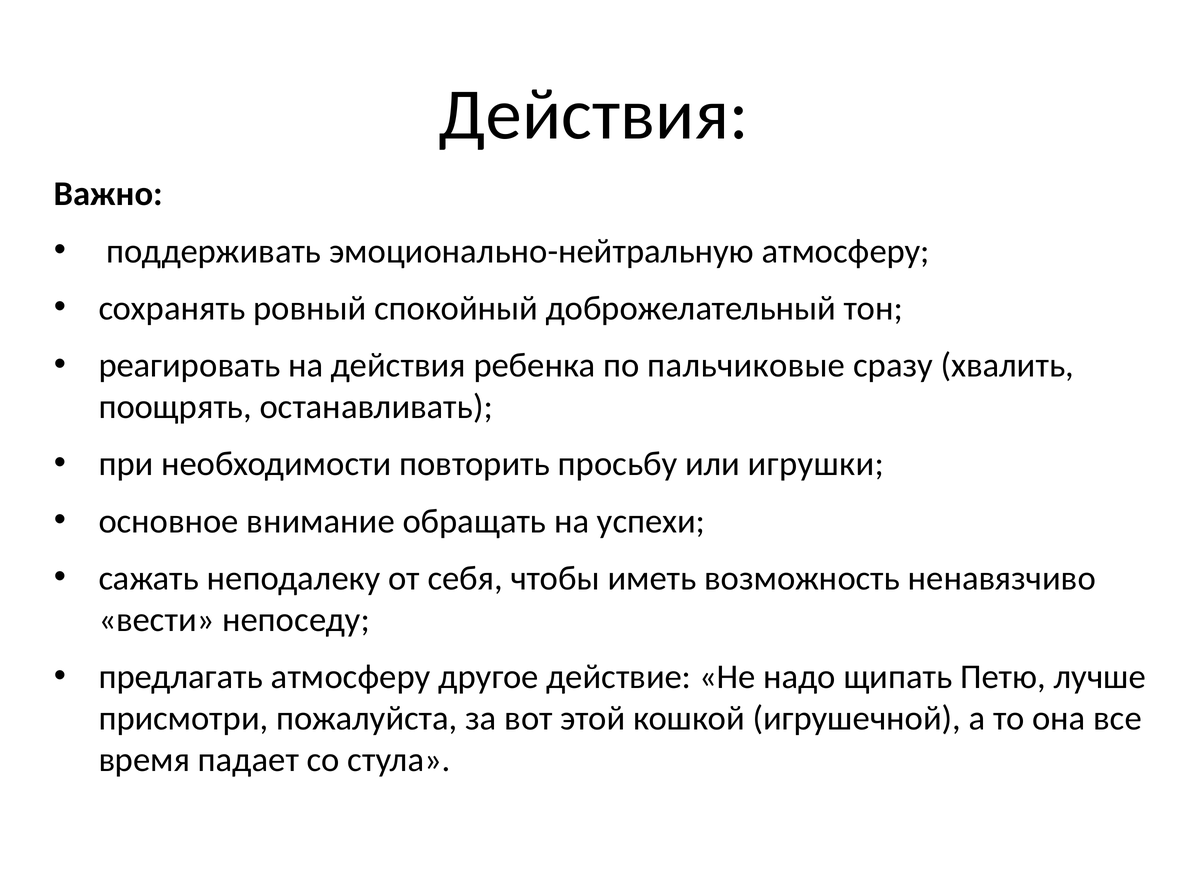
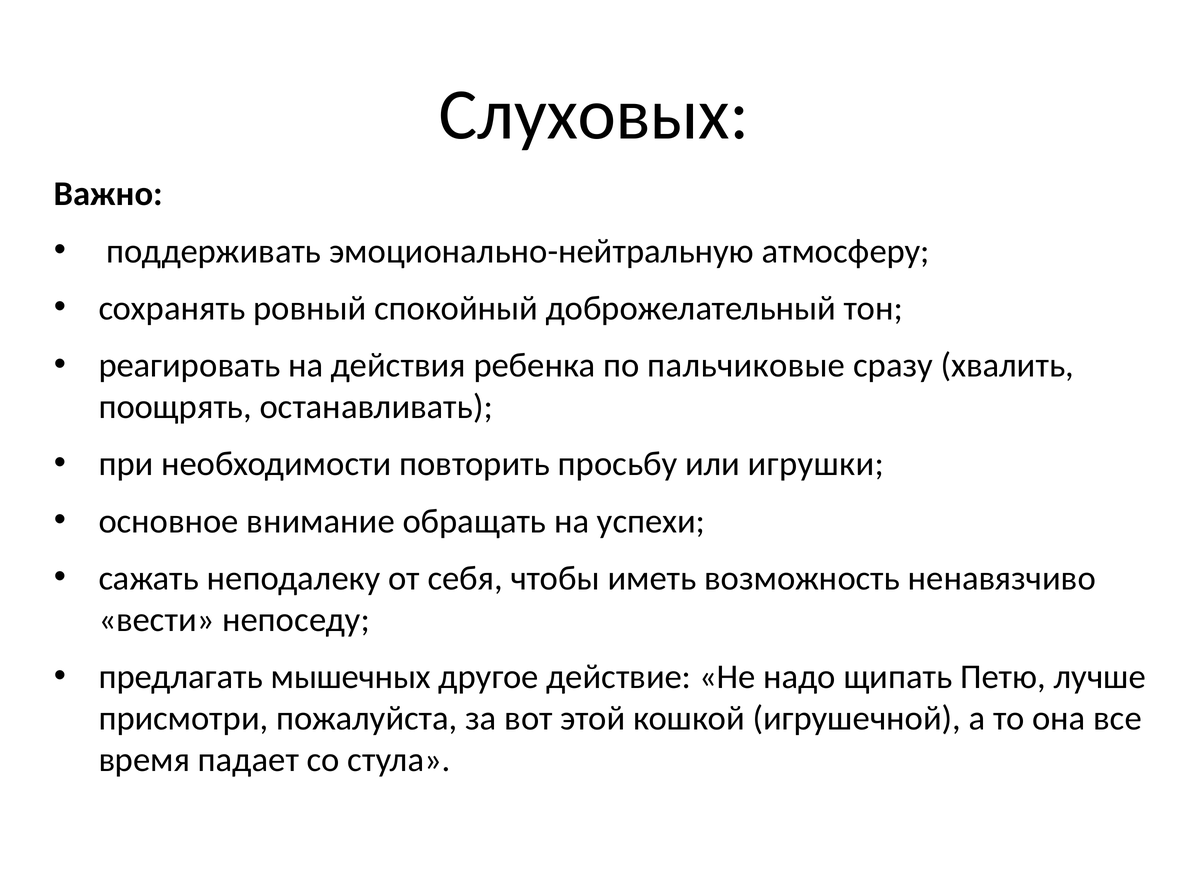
Действия at (594, 115): Действия -> Слуховых
предлагать атмосферу: атмосферу -> мышечных
